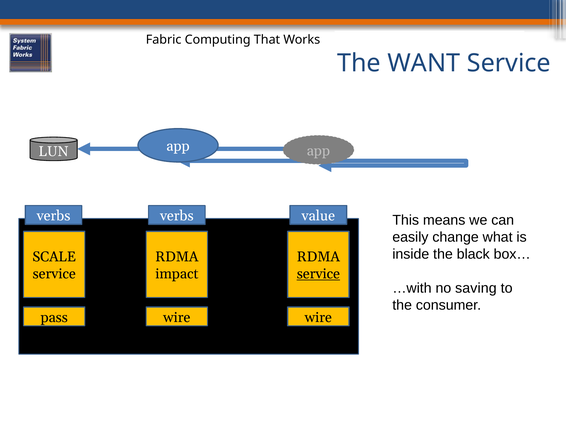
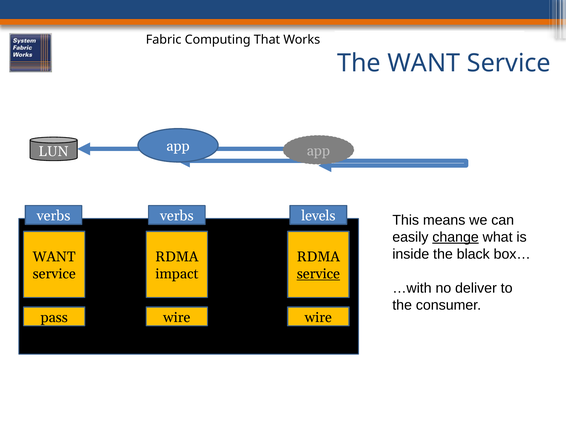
value: value -> levels
change underline: none -> present
SCALE at (54, 257): SCALE -> WANT
saving: saving -> deliver
